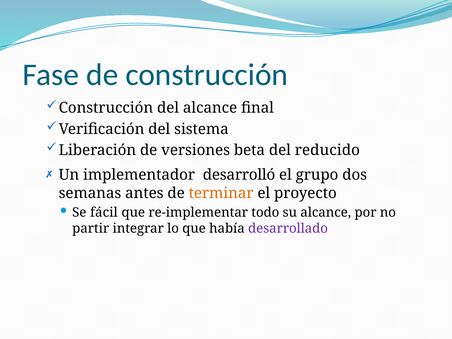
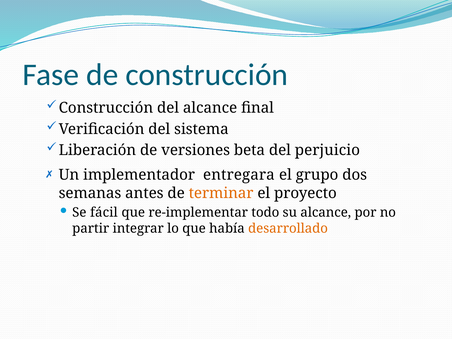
reducido: reducido -> perjuicio
desarrolló: desarrolló -> entregara
desarrollado colour: purple -> orange
